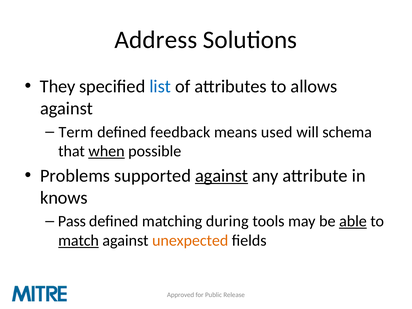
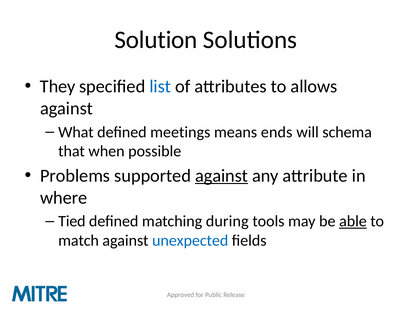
Address: Address -> Solution
Term: Term -> What
feedback: feedback -> meetings
used: used -> ends
when underline: present -> none
knows: knows -> where
Pass: Pass -> Tied
match underline: present -> none
unexpected colour: orange -> blue
